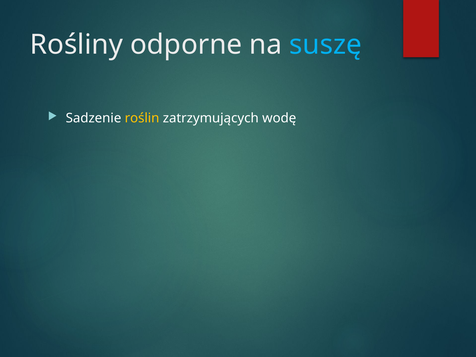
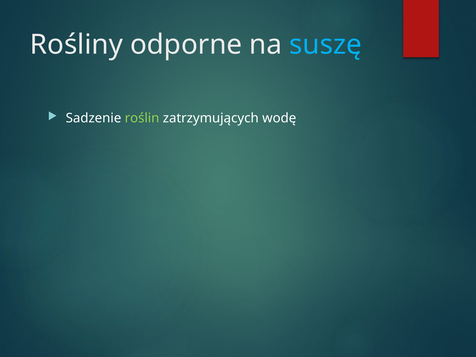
roślin colour: yellow -> light green
